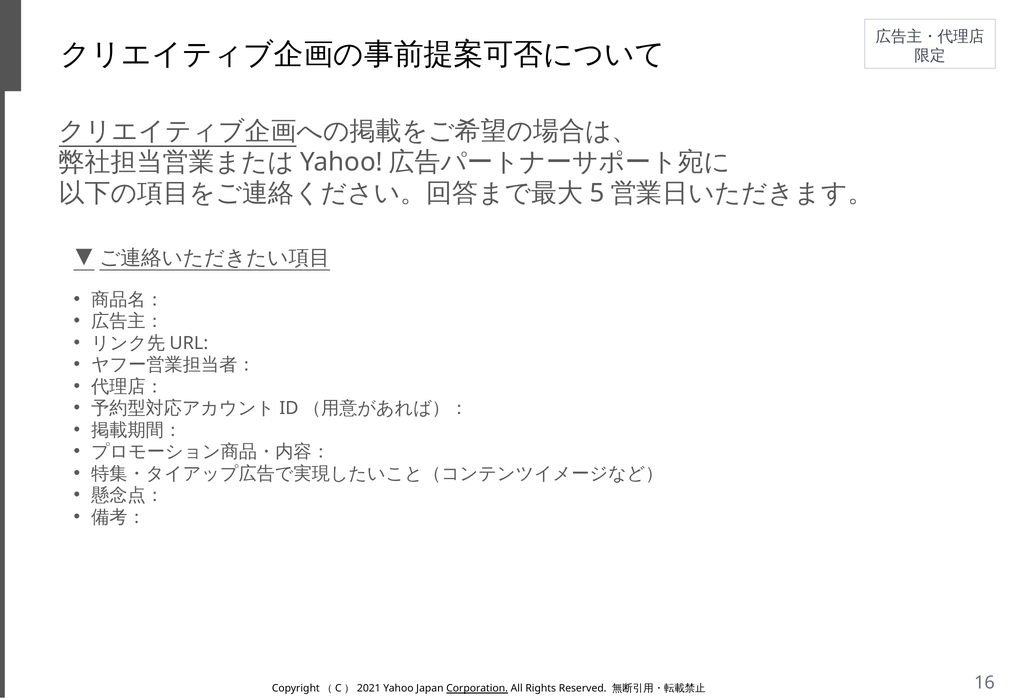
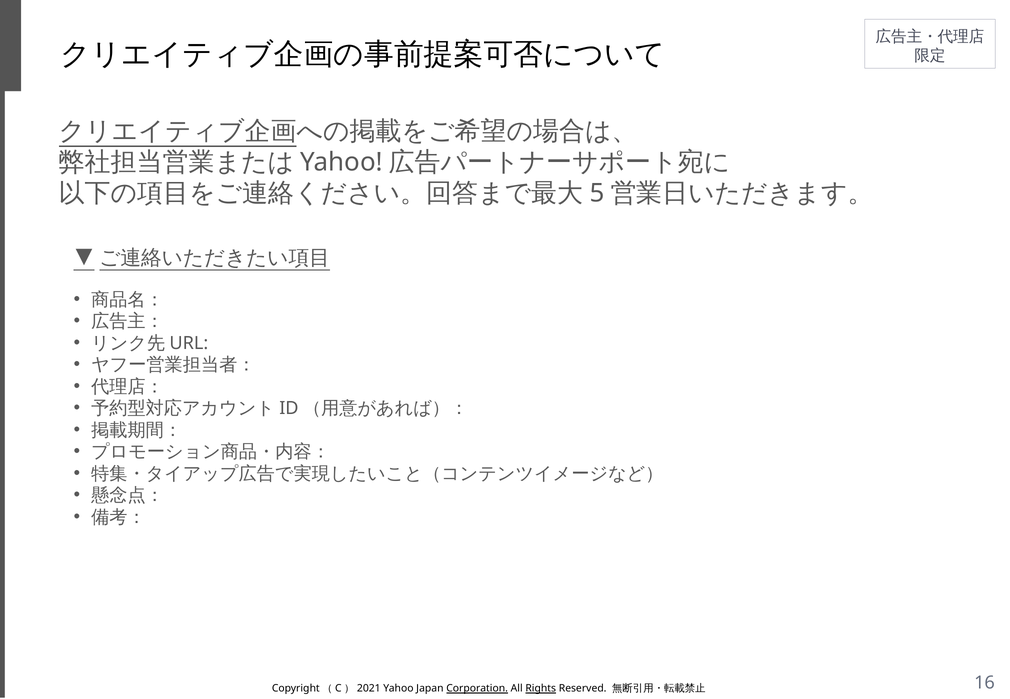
Rights underline: none -> present
